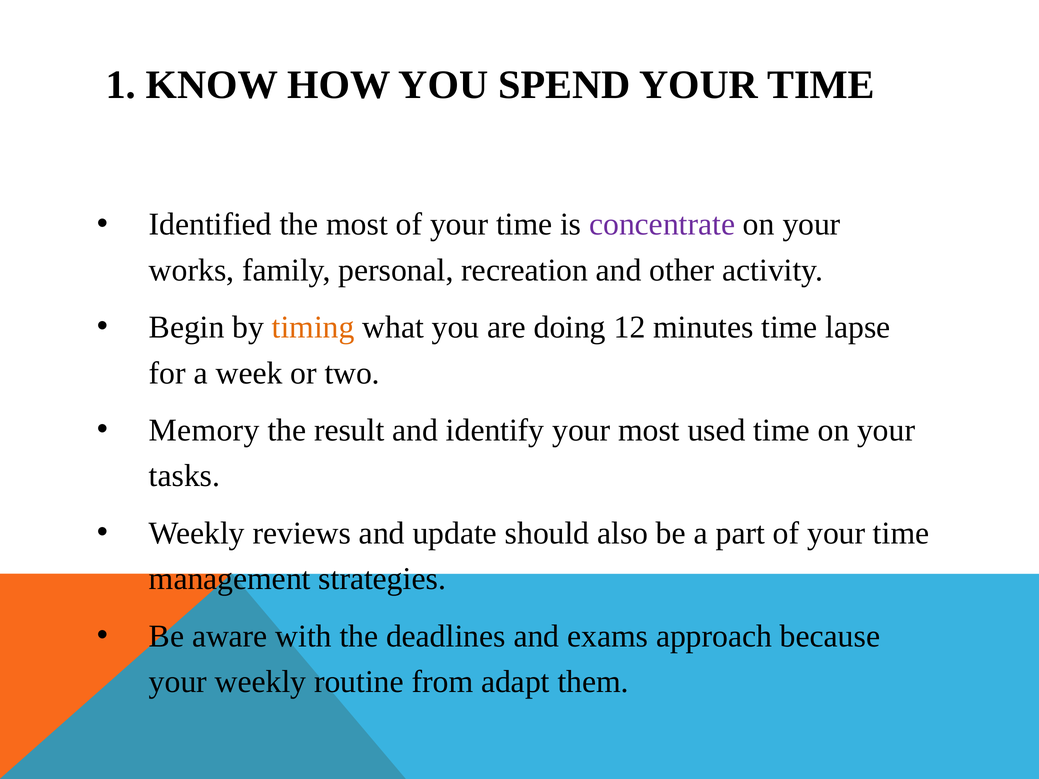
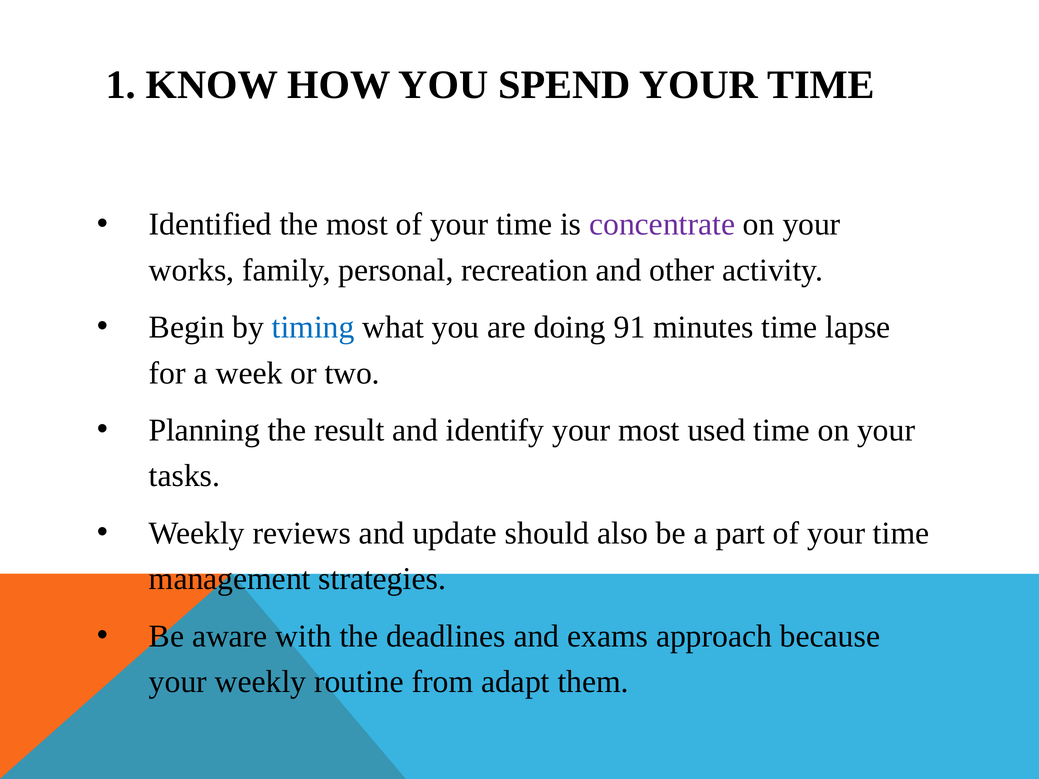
timing colour: orange -> blue
12: 12 -> 91
Memory: Memory -> Planning
